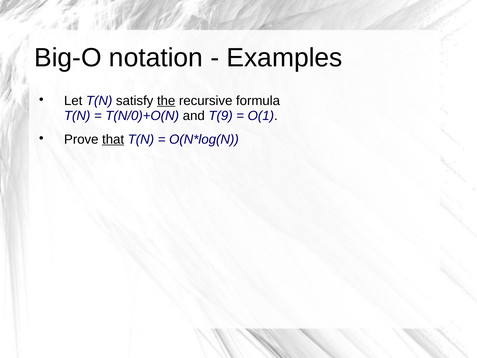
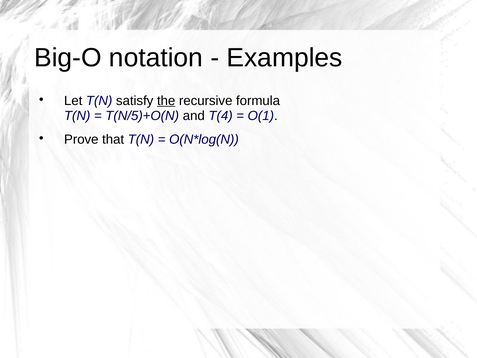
T(N/0)+O(N: T(N/0)+O(N -> T(N/5)+O(N
T(9: T(9 -> T(4
that underline: present -> none
